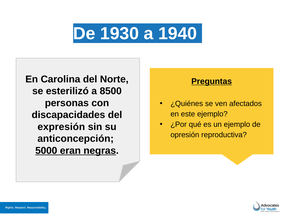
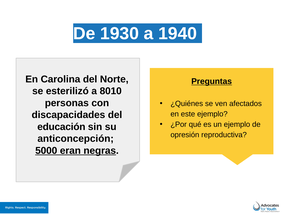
8500: 8500 -> 8010
expresión: expresión -> educación
